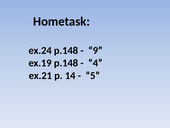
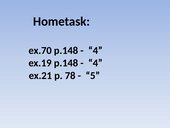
ex.24: ex.24 -> ex.70
9 at (95, 50): 9 -> 4
14: 14 -> 78
